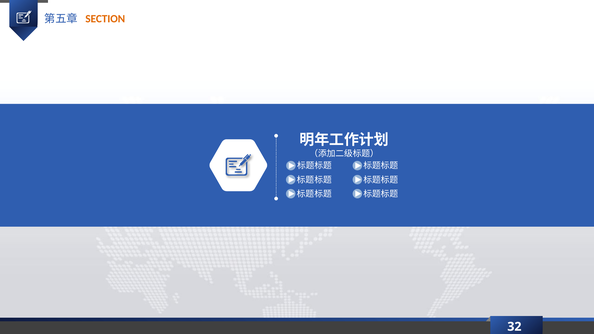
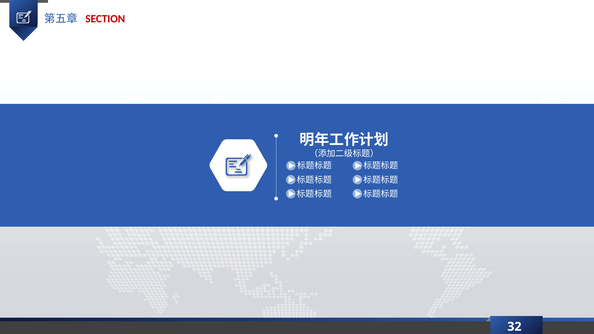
SECTION colour: orange -> red
